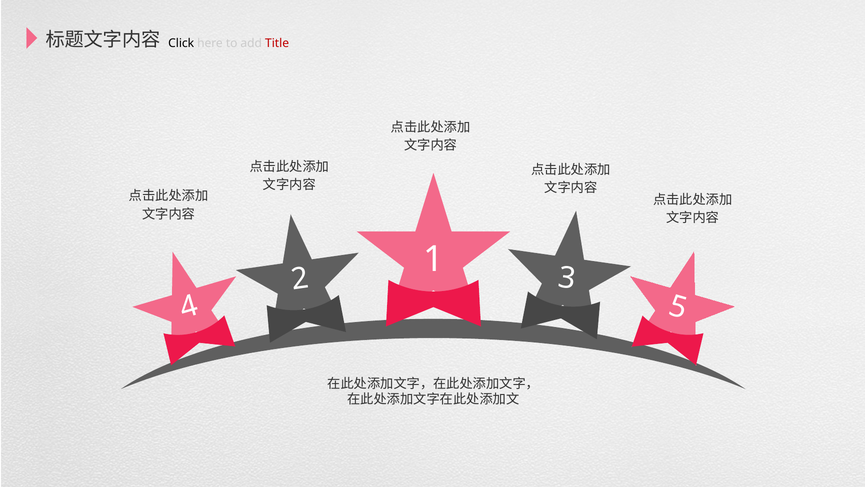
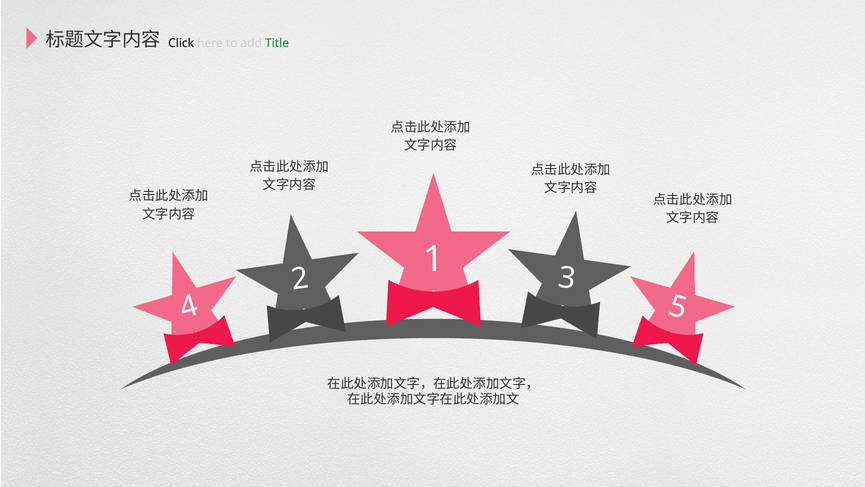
Title colour: red -> green
